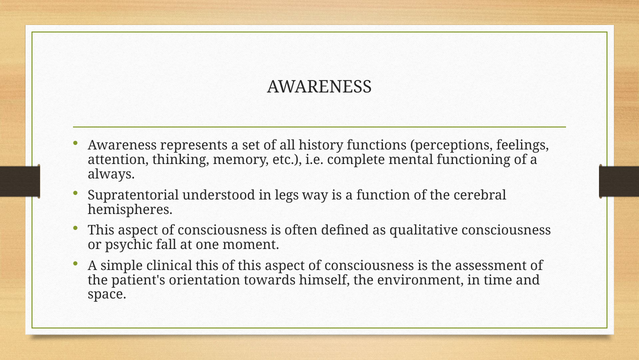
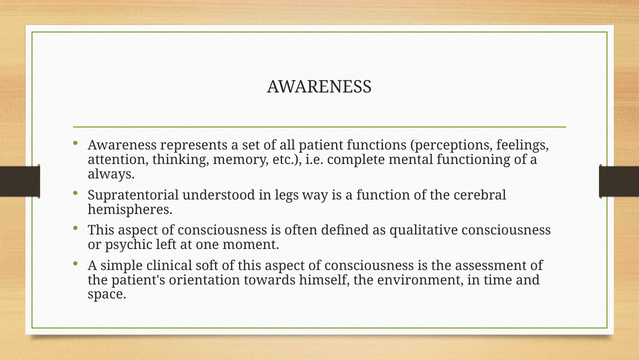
history: history -> patient
fall: fall -> left
clinical this: this -> soft
